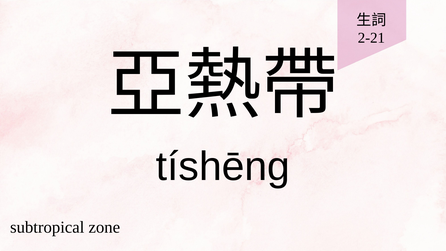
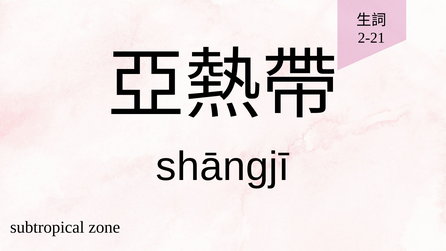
tíshēng: tíshēng -> shāngjī
